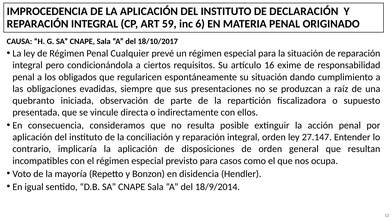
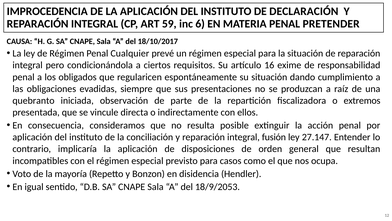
ORIGINADO: ORIGINADO -> PRETENDER
supuesto: supuesto -> extremos
integral orden: orden -> fusión
18/9/2014: 18/9/2014 -> 18/9/2053
